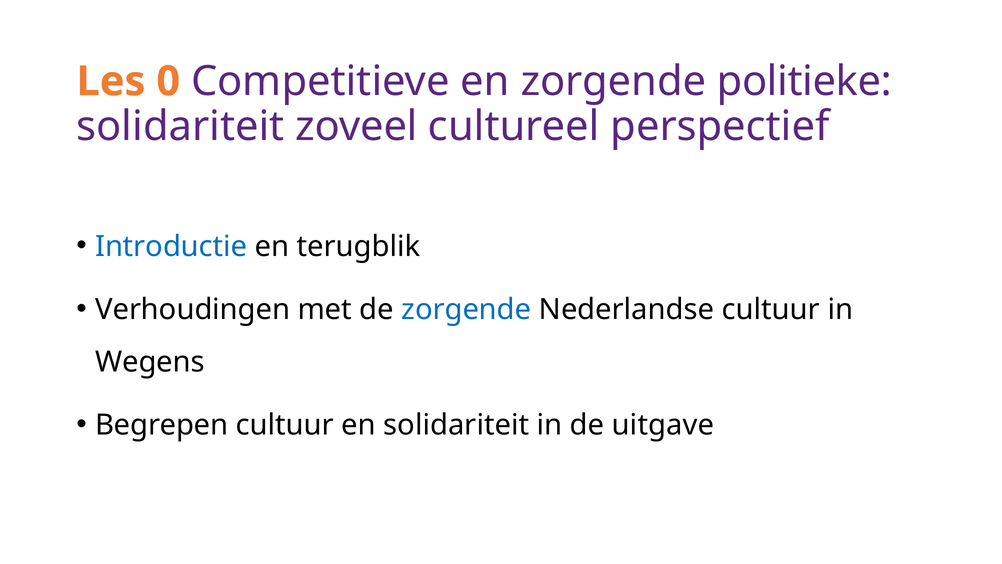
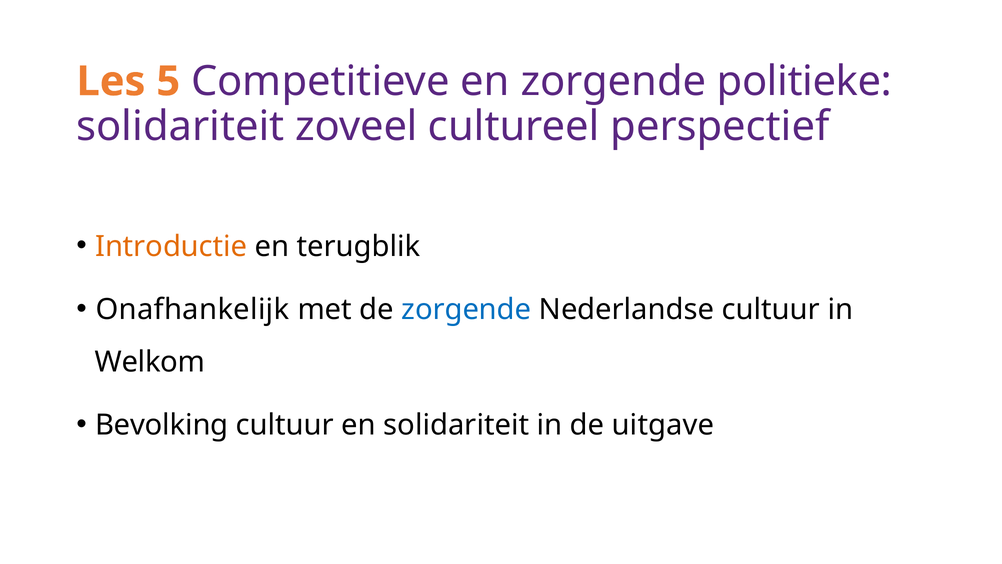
0: 0 -> 5
Introductie colour: blue -> orange
Verhoudingen: Verhoudingen -> Onafhankelijk
Wegens: Wegens -> Welkom
Begrepen: Begrepen -> Bevolking
